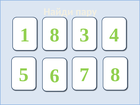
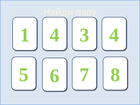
1 8: 8 -> 4
